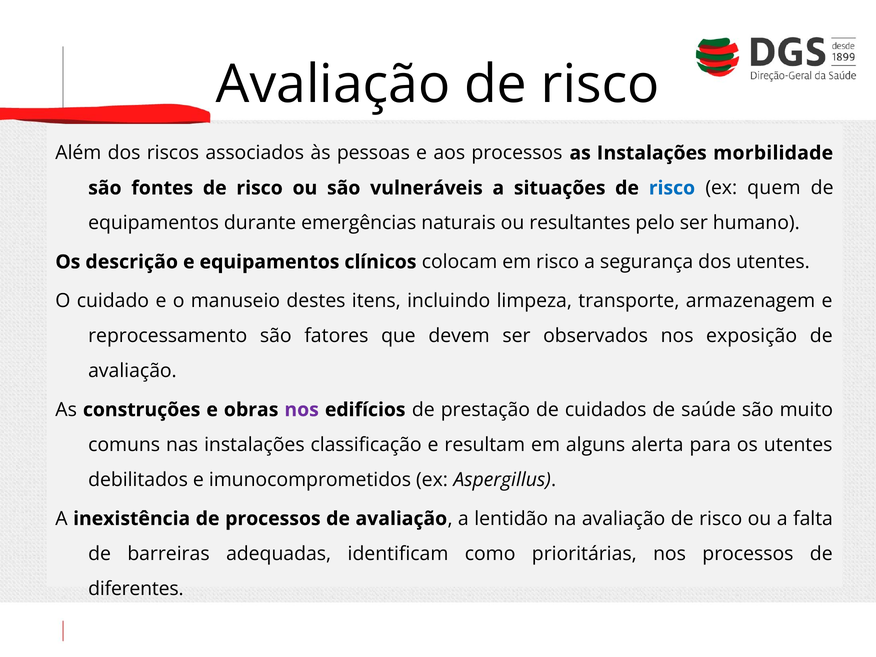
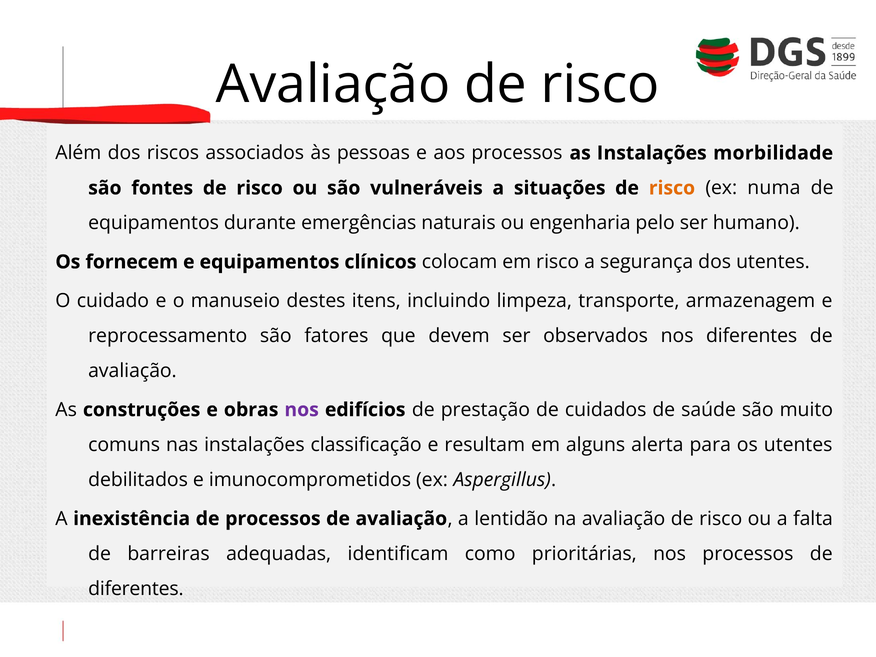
risco at (672, 188) colour: blue -> orange
quem: quem -> numa
resultantes: resultantes -> engenharia
descrição: descrição -> fornecem
nos exposição: exposição -> diferentes
